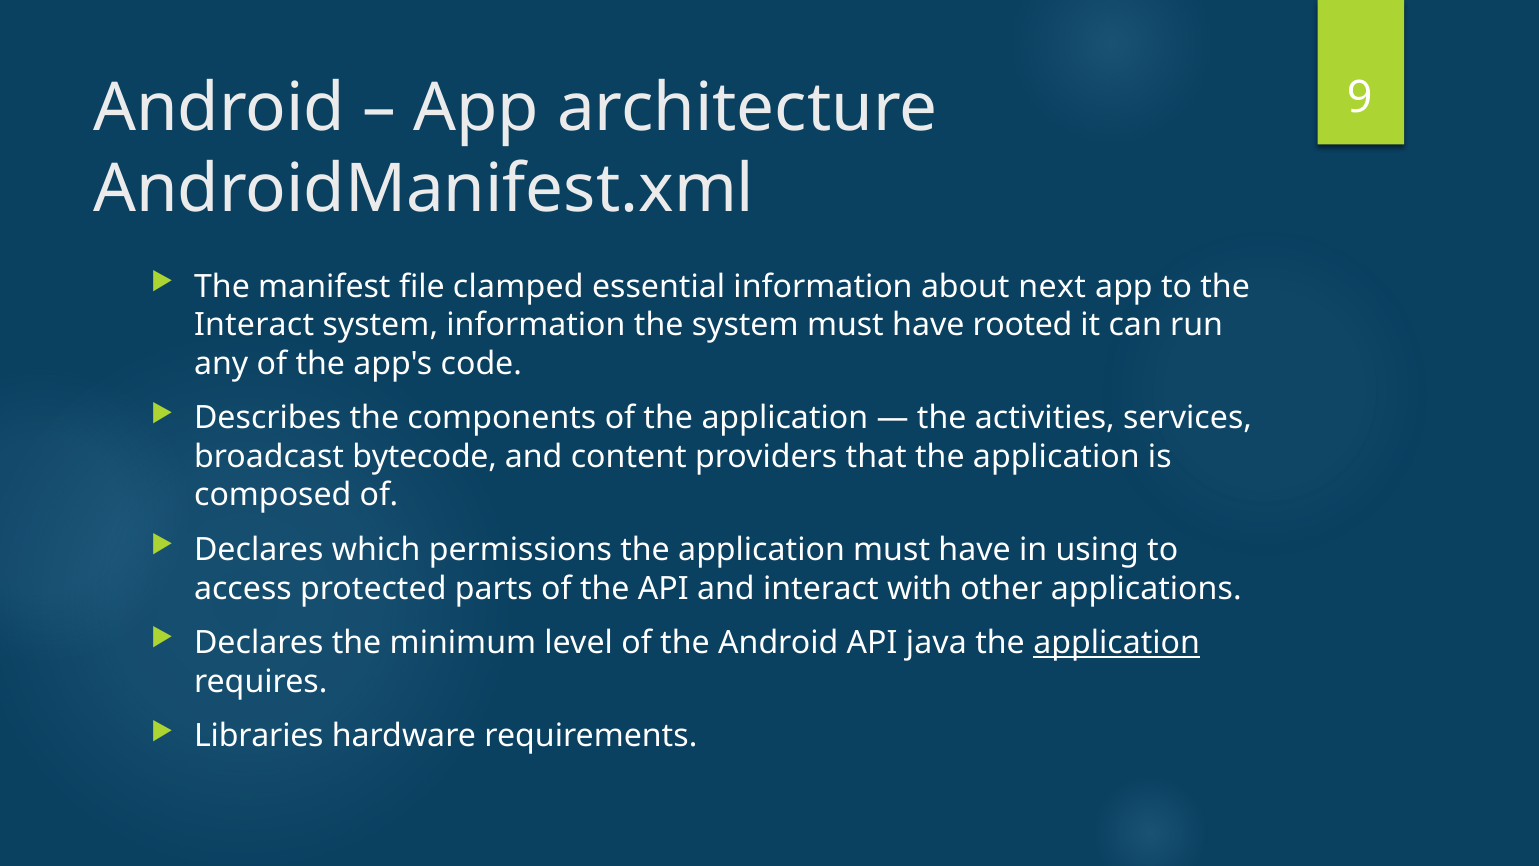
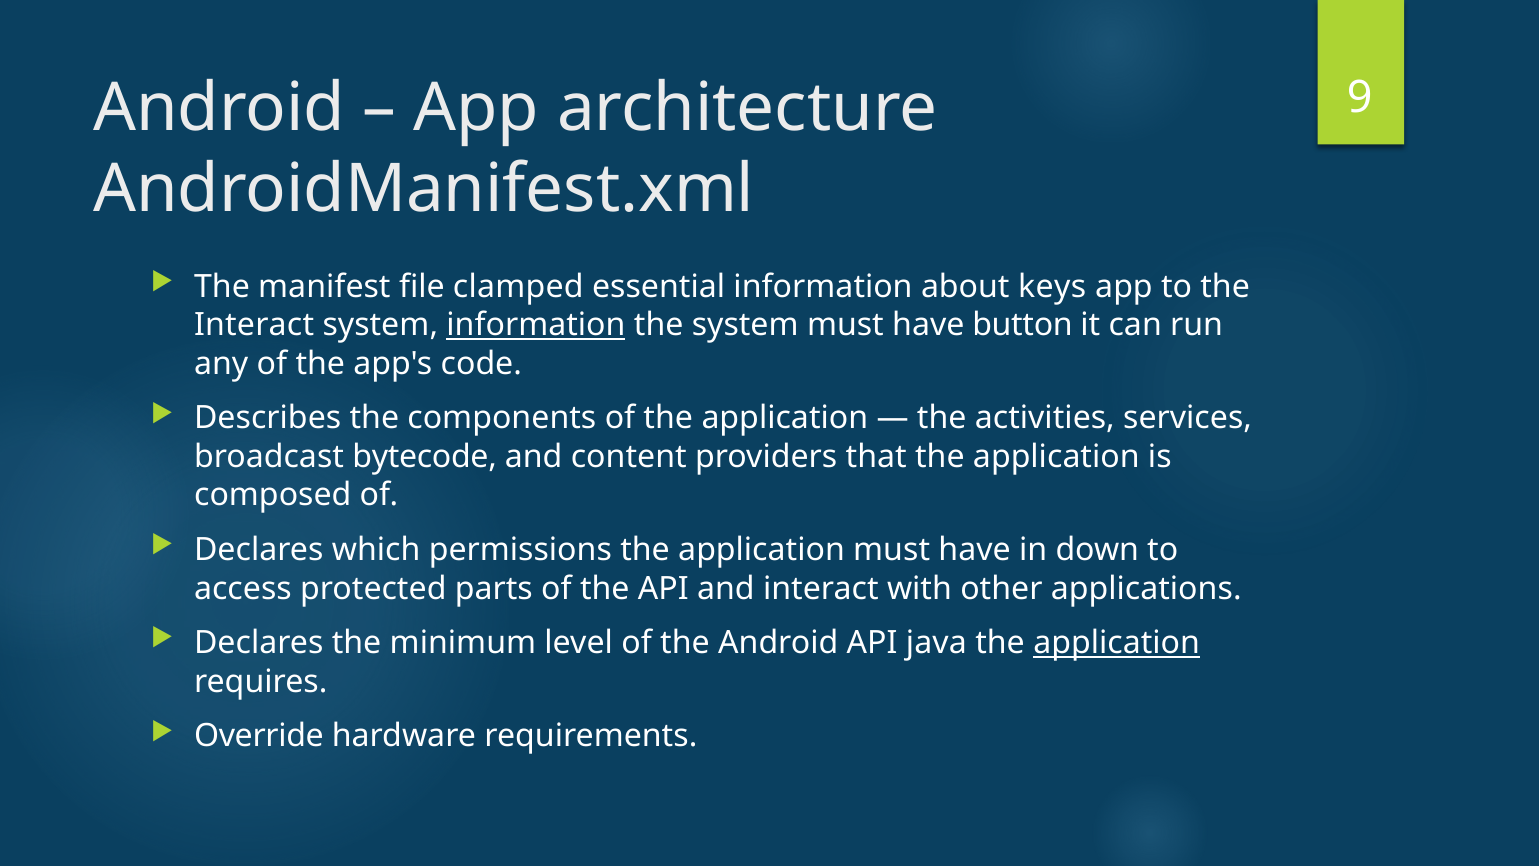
next: next -> keys
information at (536, 325) underline: none -> present
rooted: rooted -> button
using: using -> down
Libraries: Libraries -> Override
